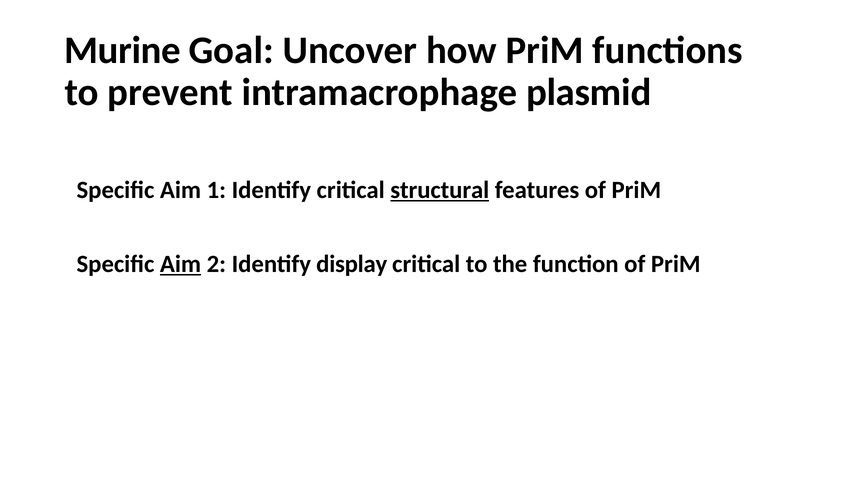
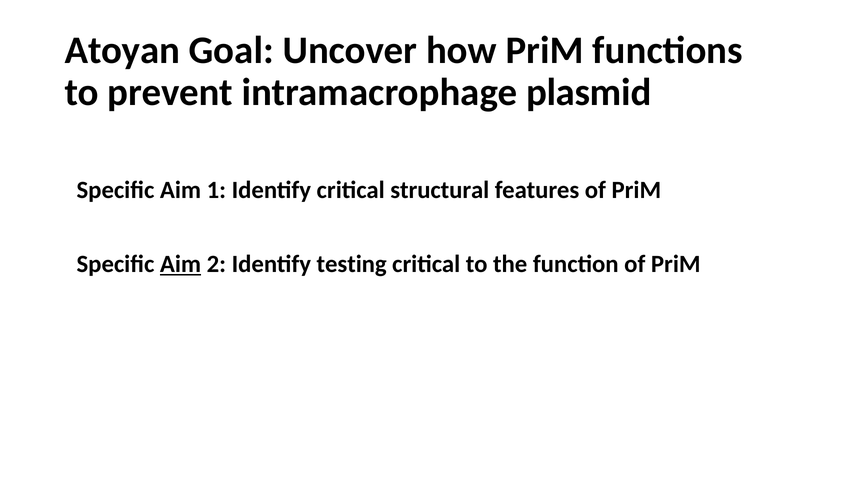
Murine: Murine -> Atoyan
structural underline: present -> none
display: display -> testing
